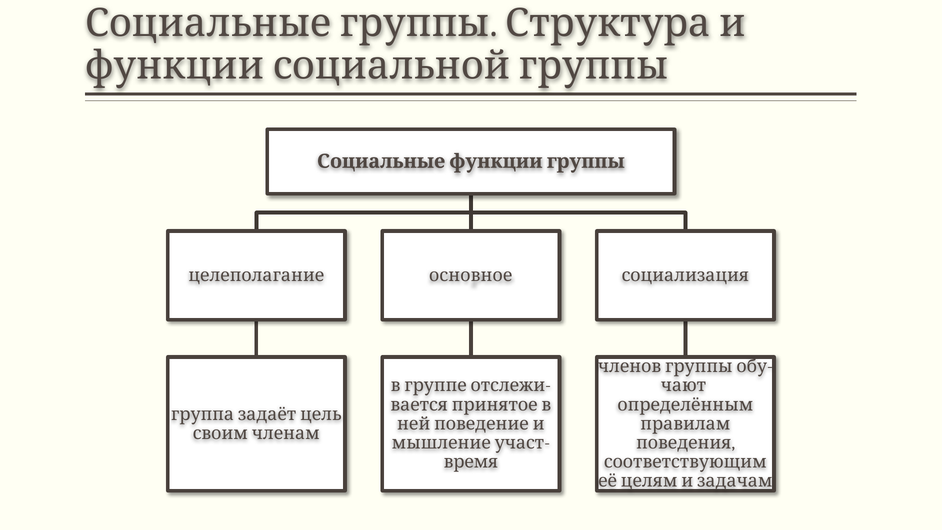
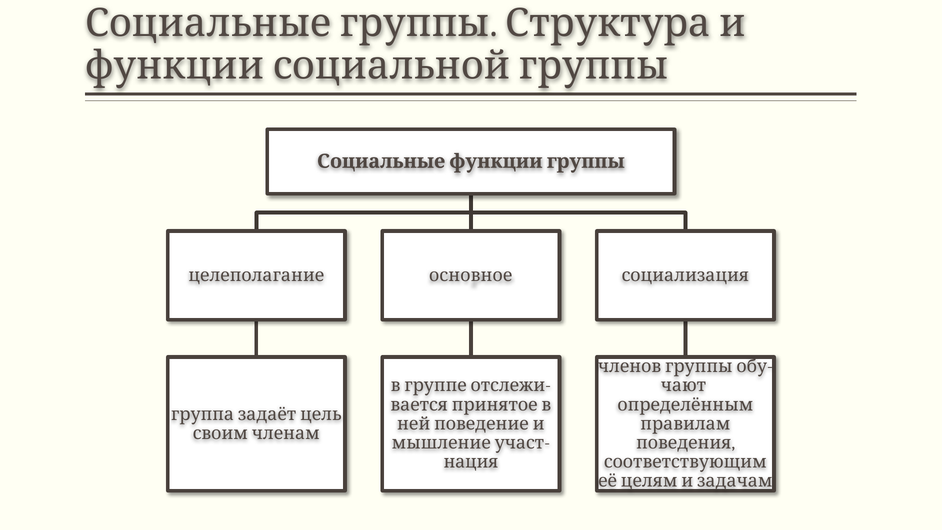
время: время -> нация
